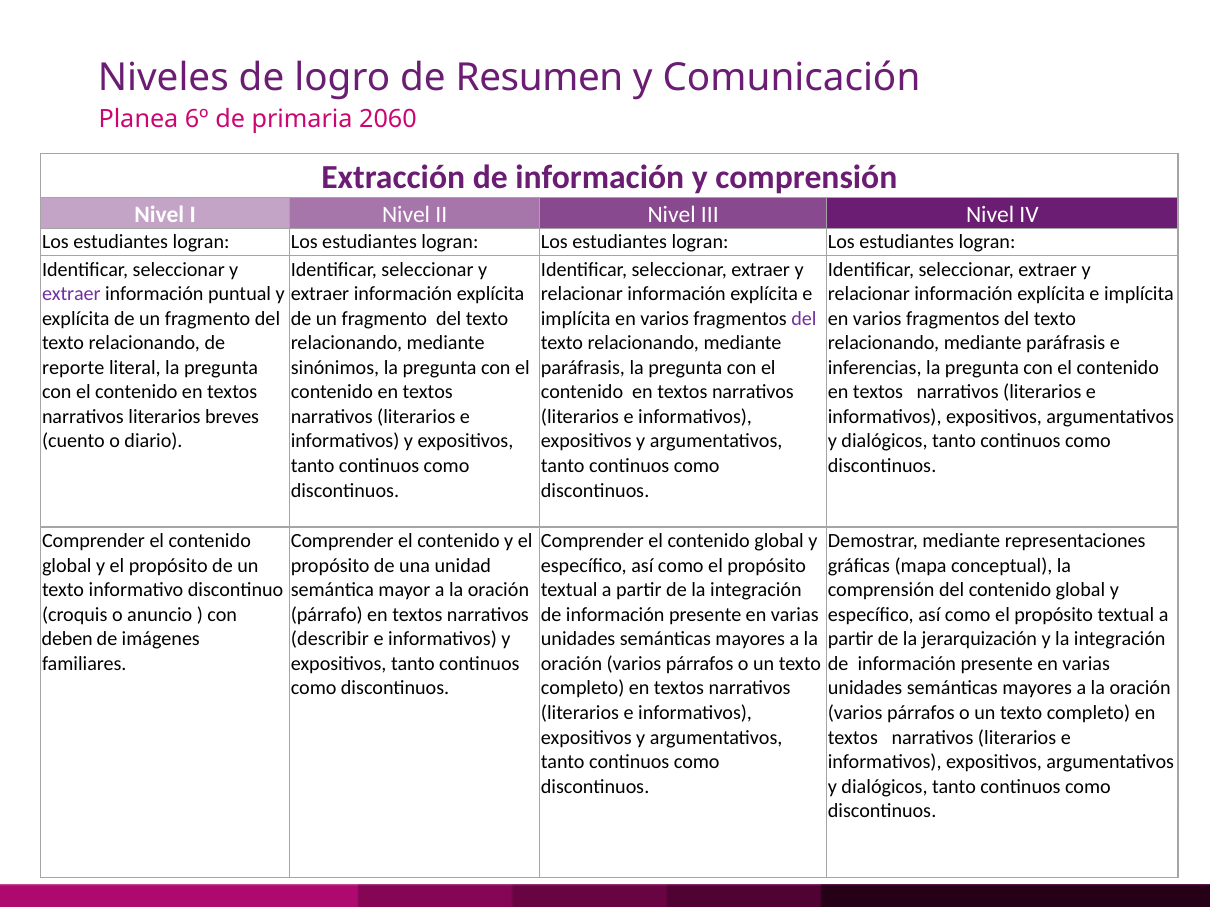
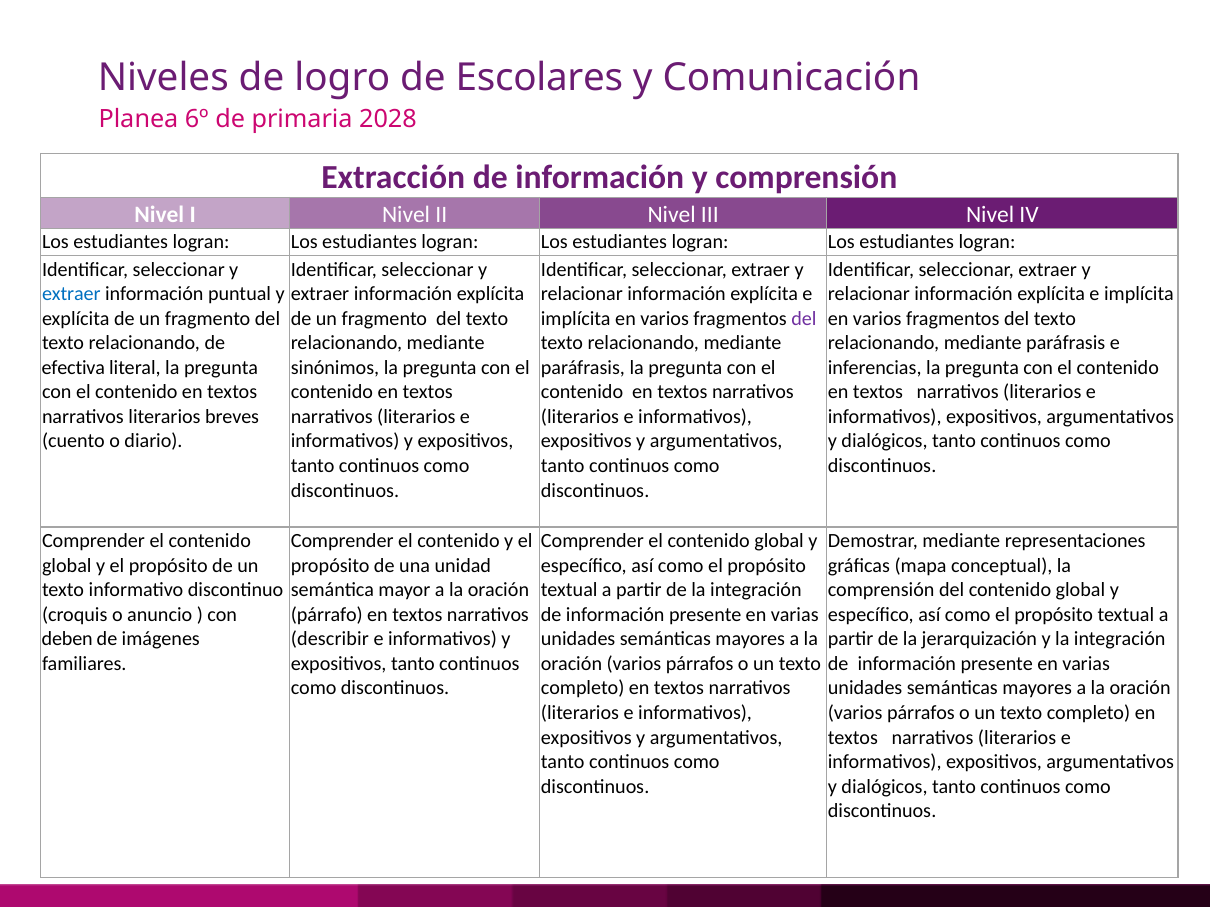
Resumen: Resumen -> Escolares
2060: 2060 -> 2028
extraer at (71, 294) colour: purple -> blue
reporte: reporte -> efectiva
